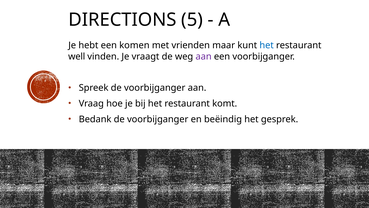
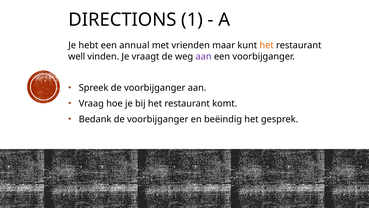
5: 5 -> 1
komen: komen -> annual
het at (267, 45) colour: blue -> orange
